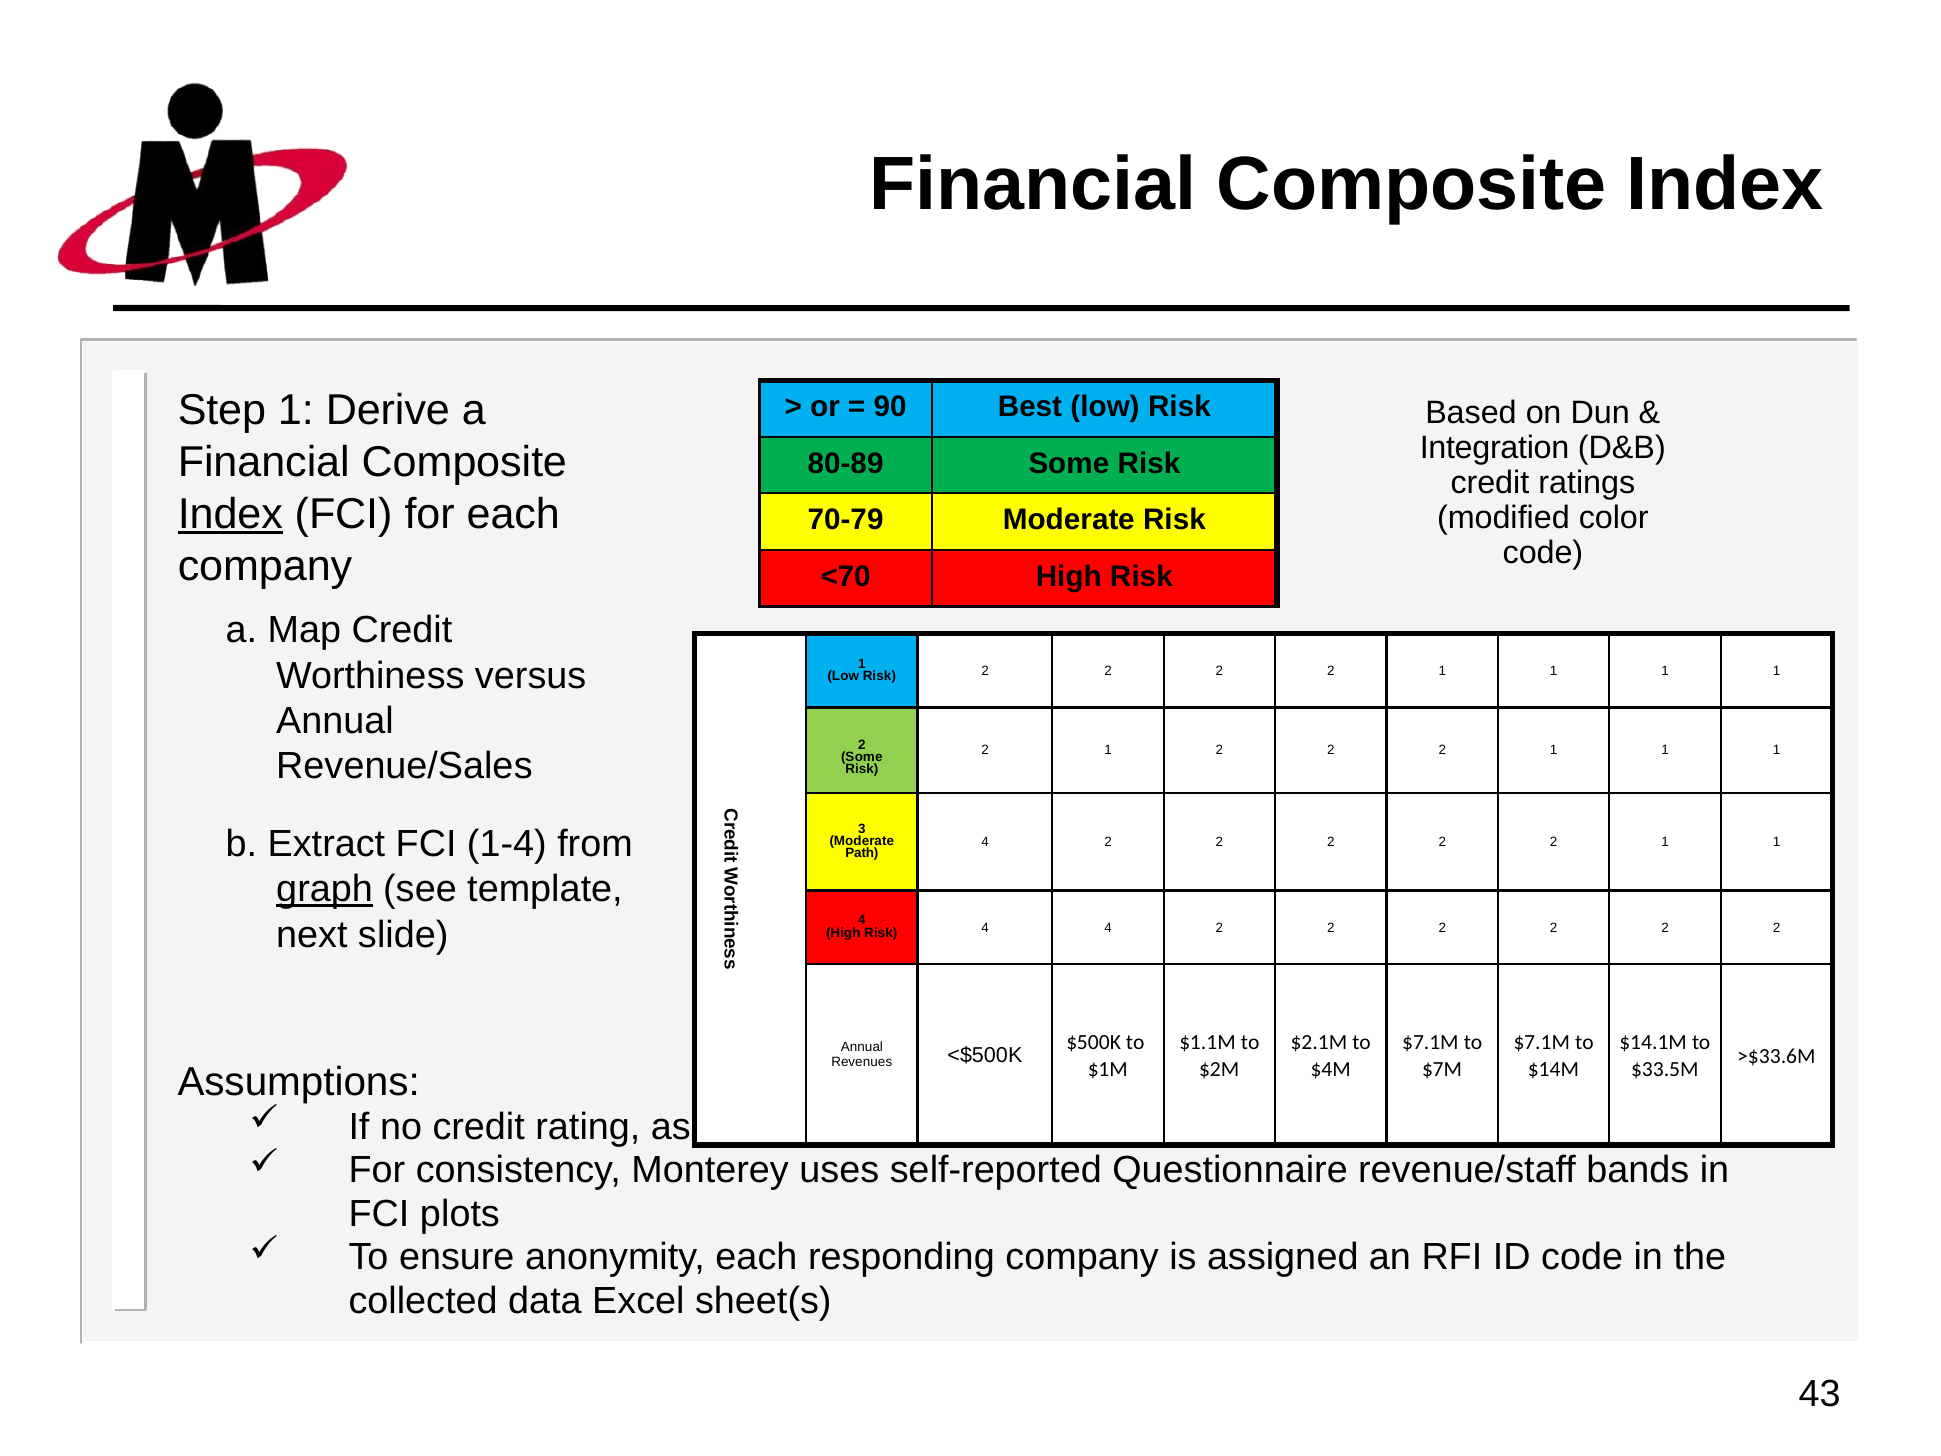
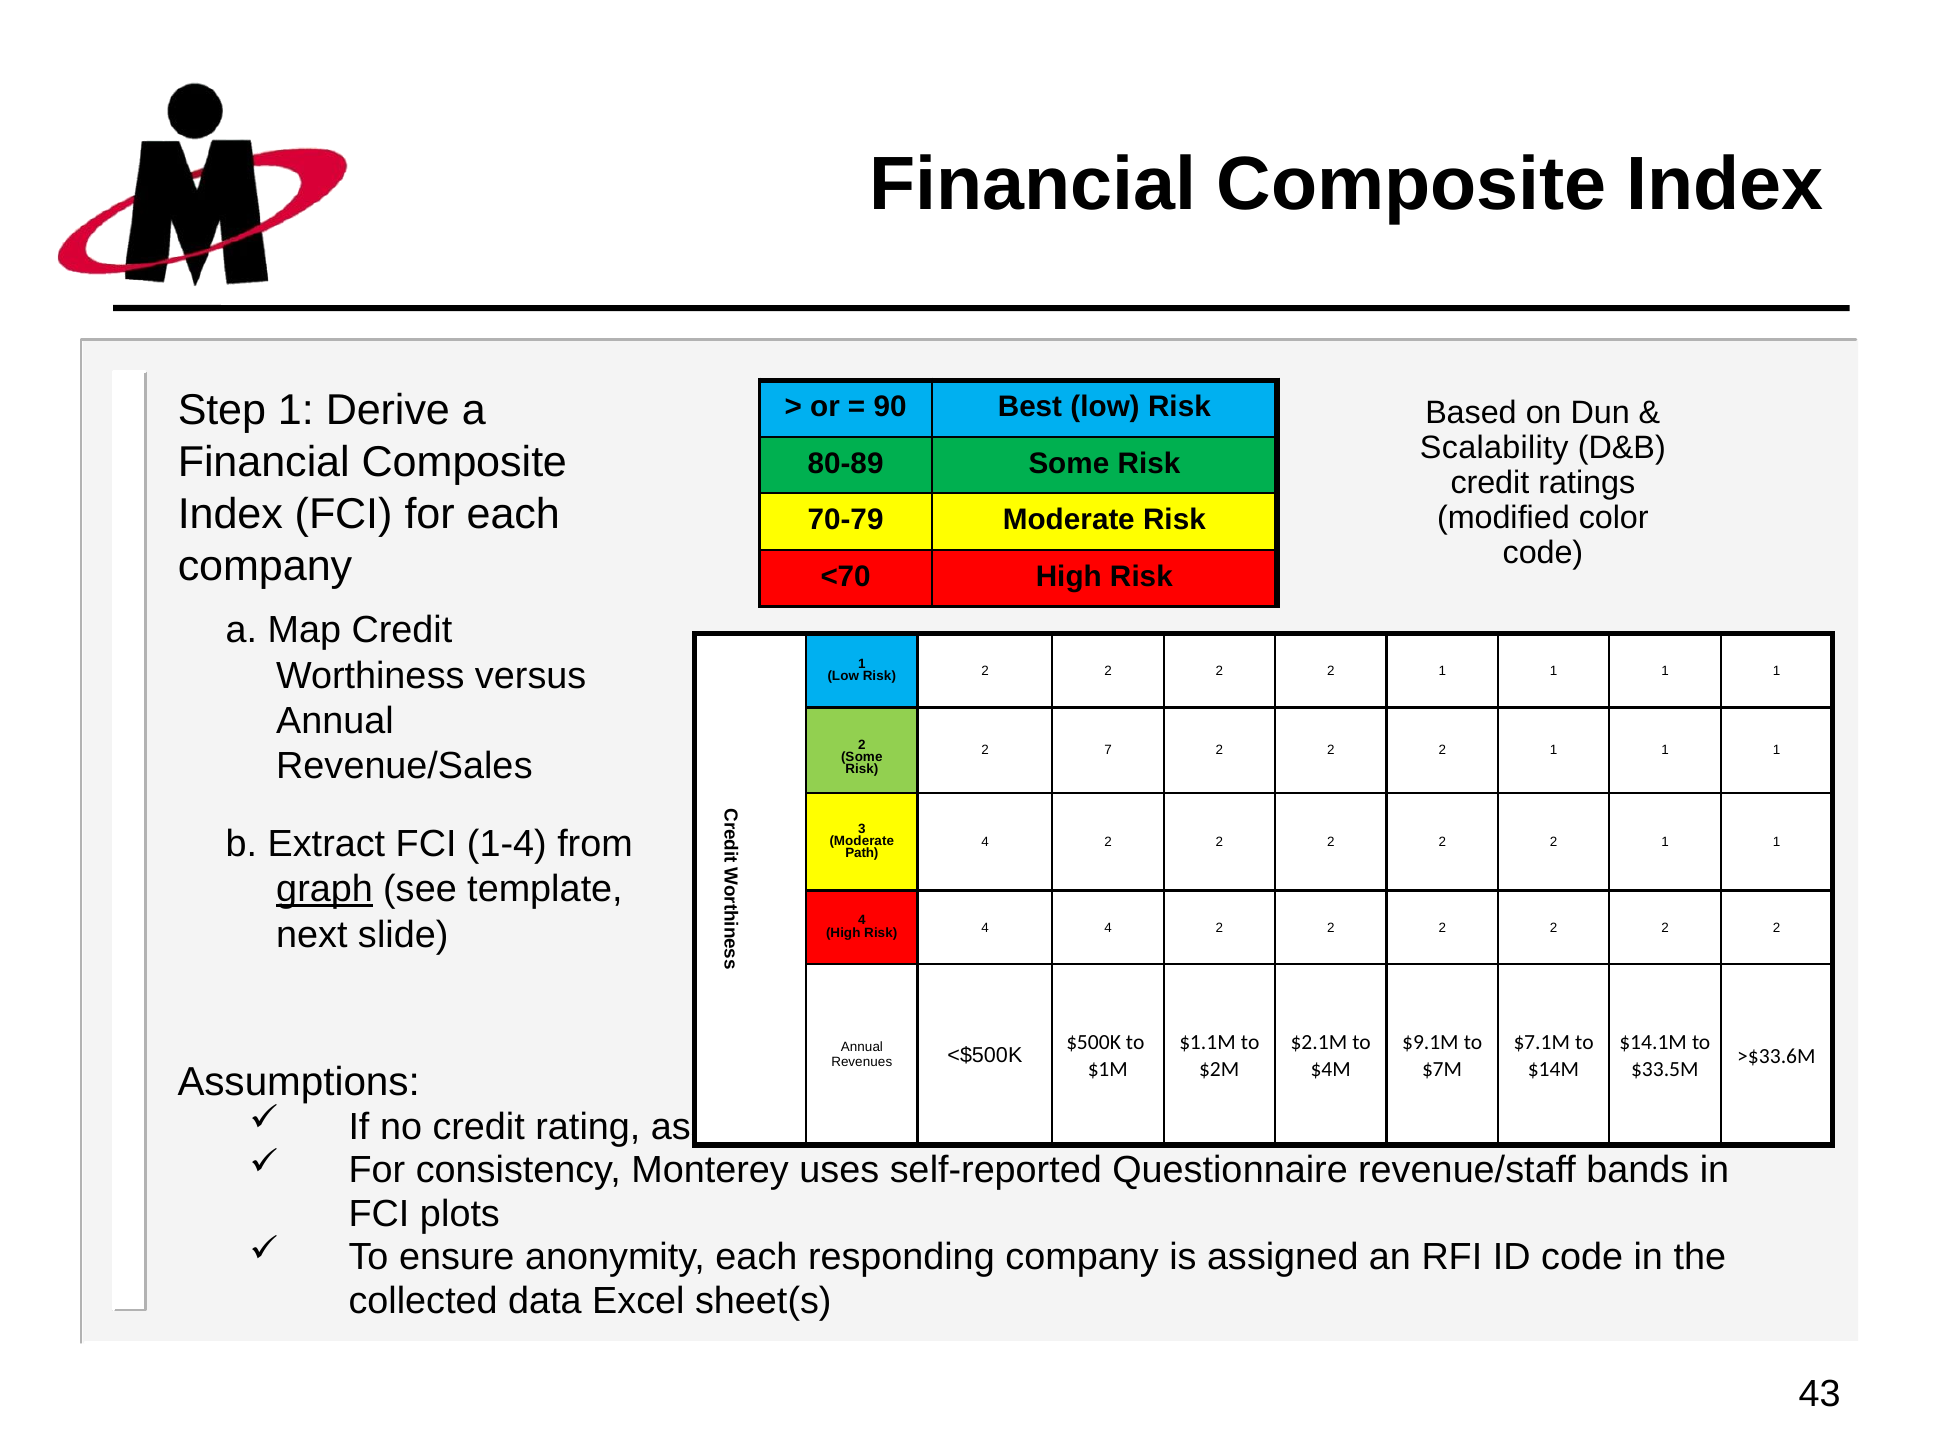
Integration: Integration -> Scalability
Index at (230, 514) underline: present -> none
1 at (1108, 750): 1 -> 7
$7.1M at (1430, 1043): $7.1M -> $9.1M
